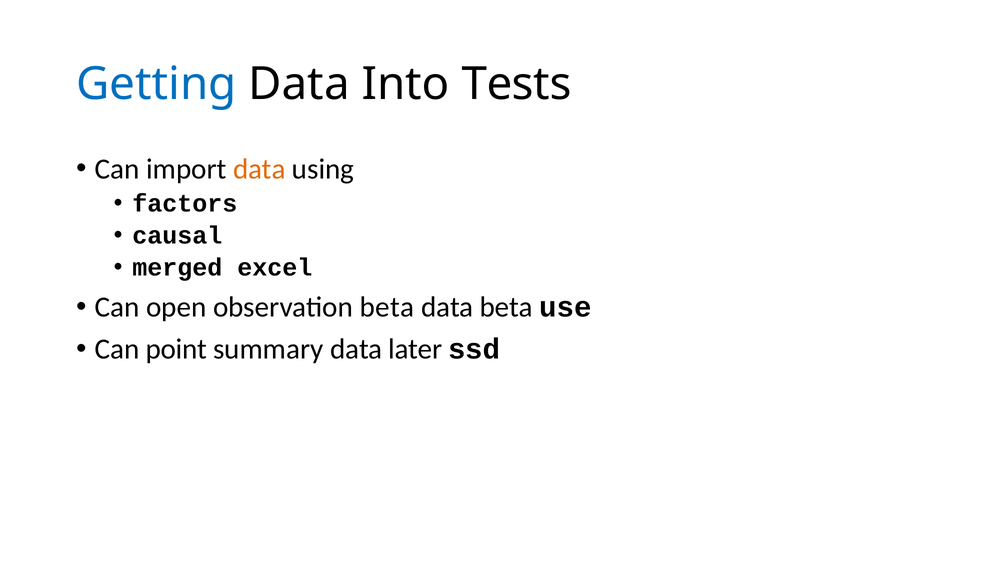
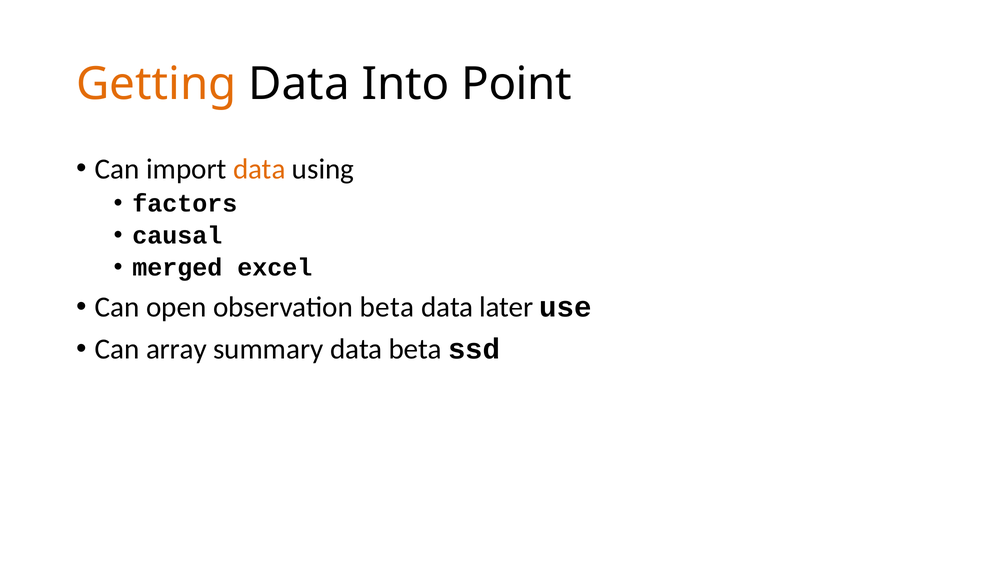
Getting colour: blue -> orange
Tests: Tests -> Point
data beta: beta -> later
point: point -> array
data later: later -> beta
